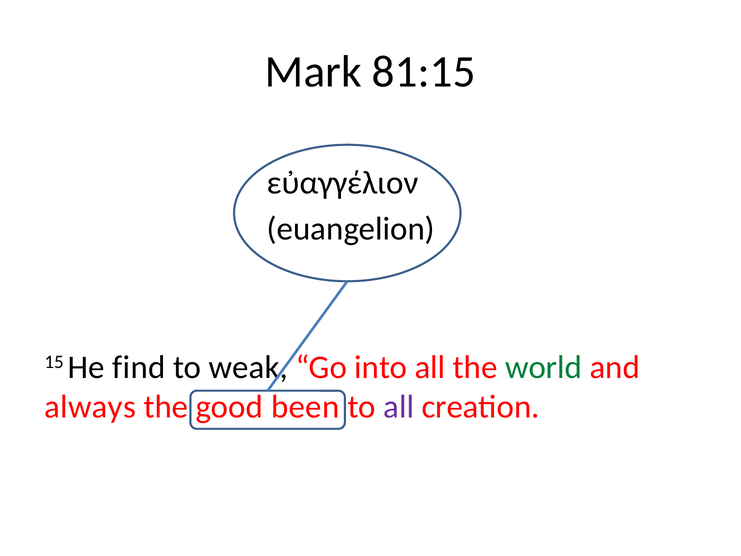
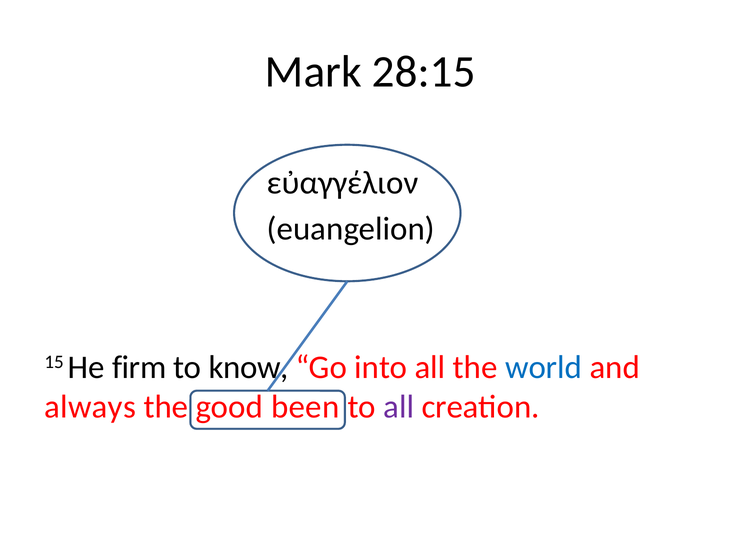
81:15: 81:15 -> 28:15
find: find -> firm
weak: weak -> know
world colour: green -> blue
